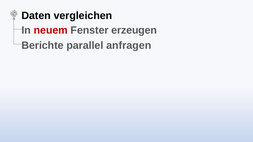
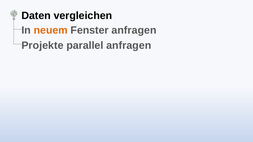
neuem colour: red -> orange
Fenster erzeugen: erzeugen -> anfragen
Berichte: Berichte -> Projekte
